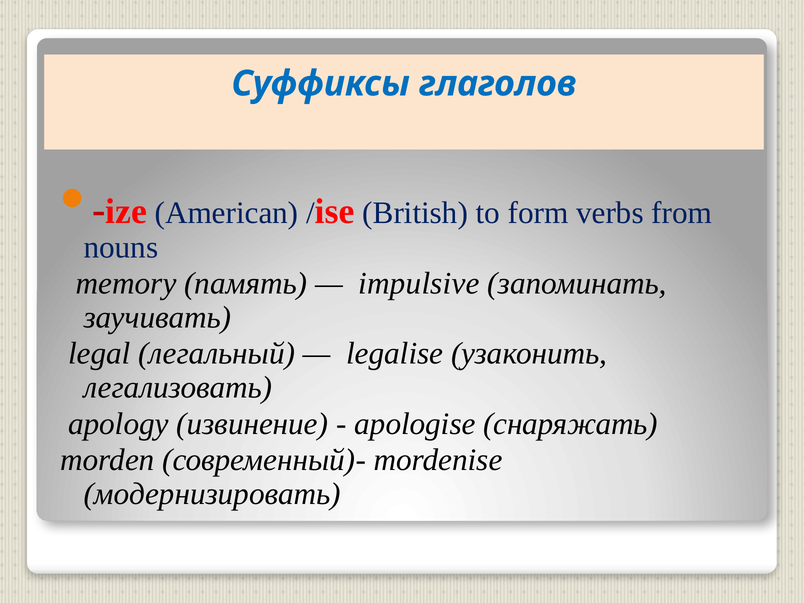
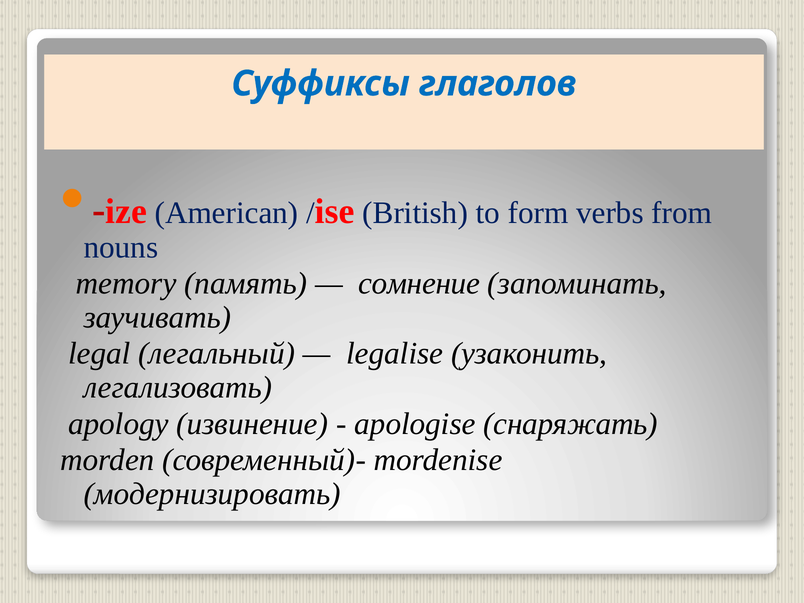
impulsive: impulsive -> сомнение
